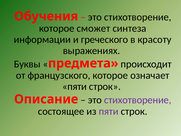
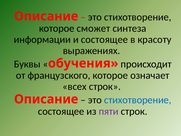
Обучения at (46, 16): Обучения -> Описание
и греческого: греческого -> состоящее
предмета: предмета -> обучения
пяти at (75, 86): пяти -> всех
стихотворение at (138, 100) colour: purple -> blue
